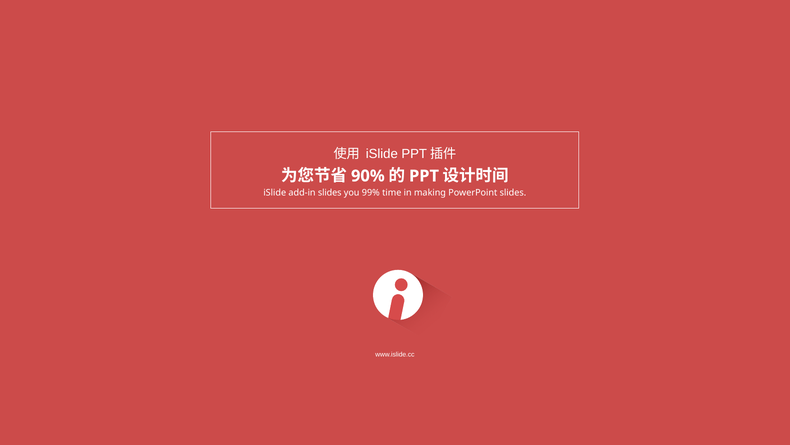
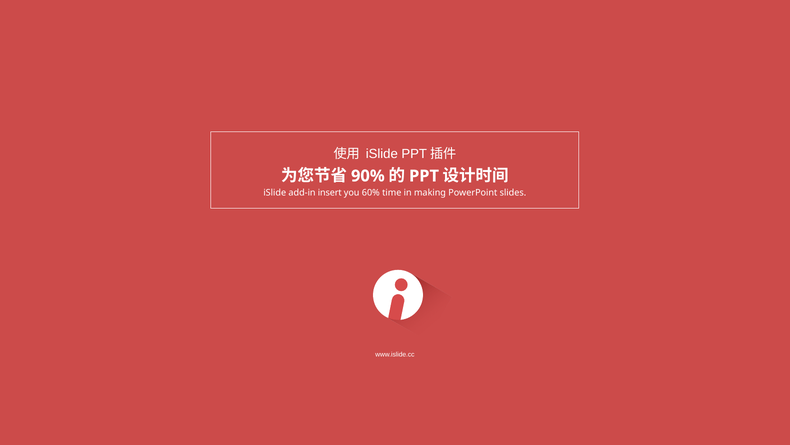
add-in slides: slides -> insert
99%: 99% -> 60%
